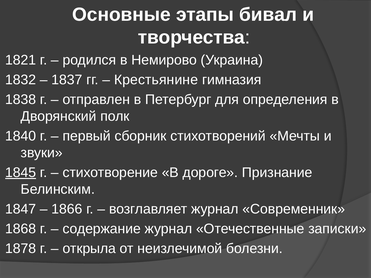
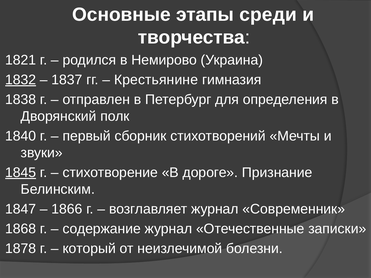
бивал: бивал -> среди
1832 underline: none -> present
открыла: открыла -> который
